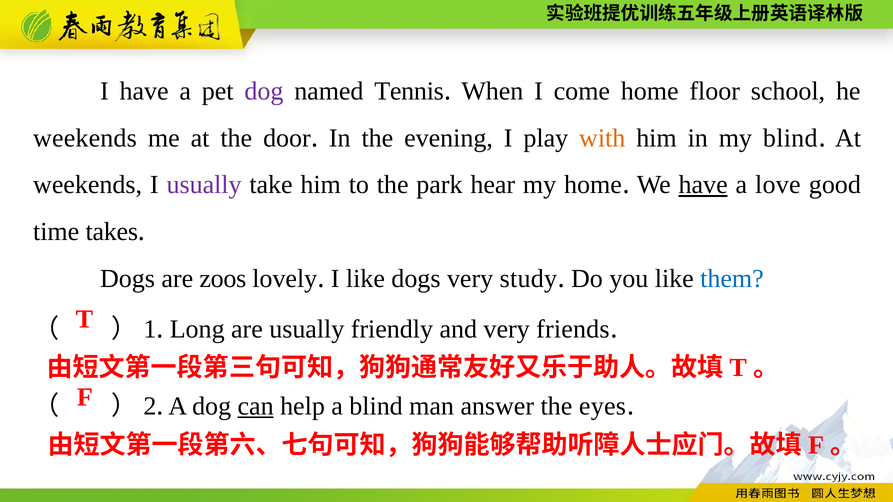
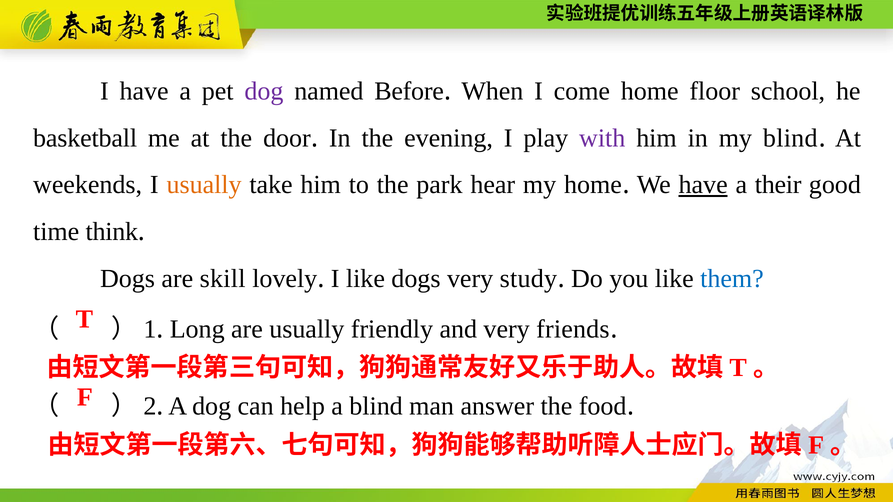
Tennis: Tennis -> Before
weekends at (85, 138): weekends -> basketball
with colour: orange -> purple
usually at (204, 185) colour: purple -> orange
love: love -> their
takes: takes -> think
zoos: zoos -> skill
can underline: present -> none
eyes: eyes -> food
